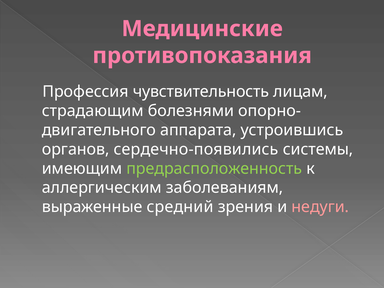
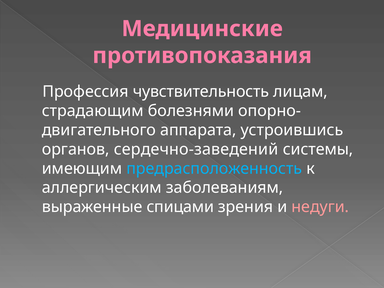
сердечно-появились: сердечно-появились -> сердечно-заведений
предрасположенность colour: light green -> light blue
средний: средний -> спицами
